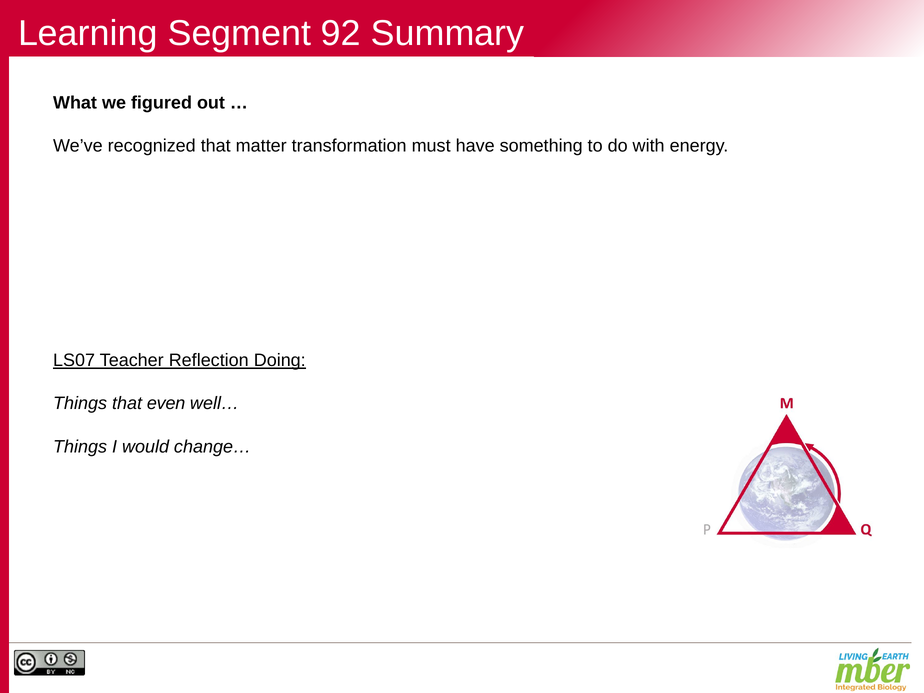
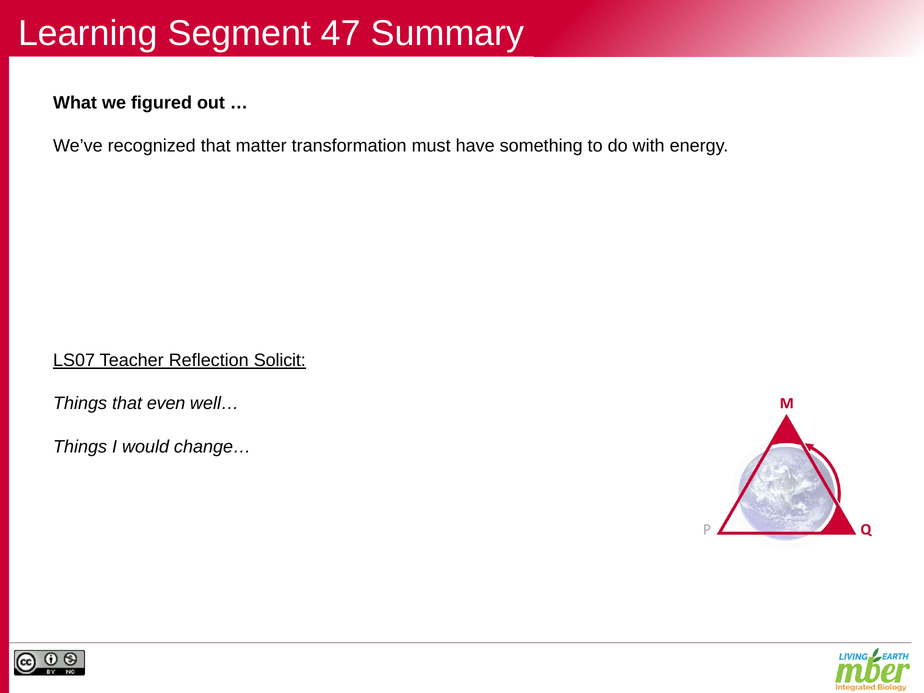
92: 92 -> 47
Doing: Doing -> Solicit
